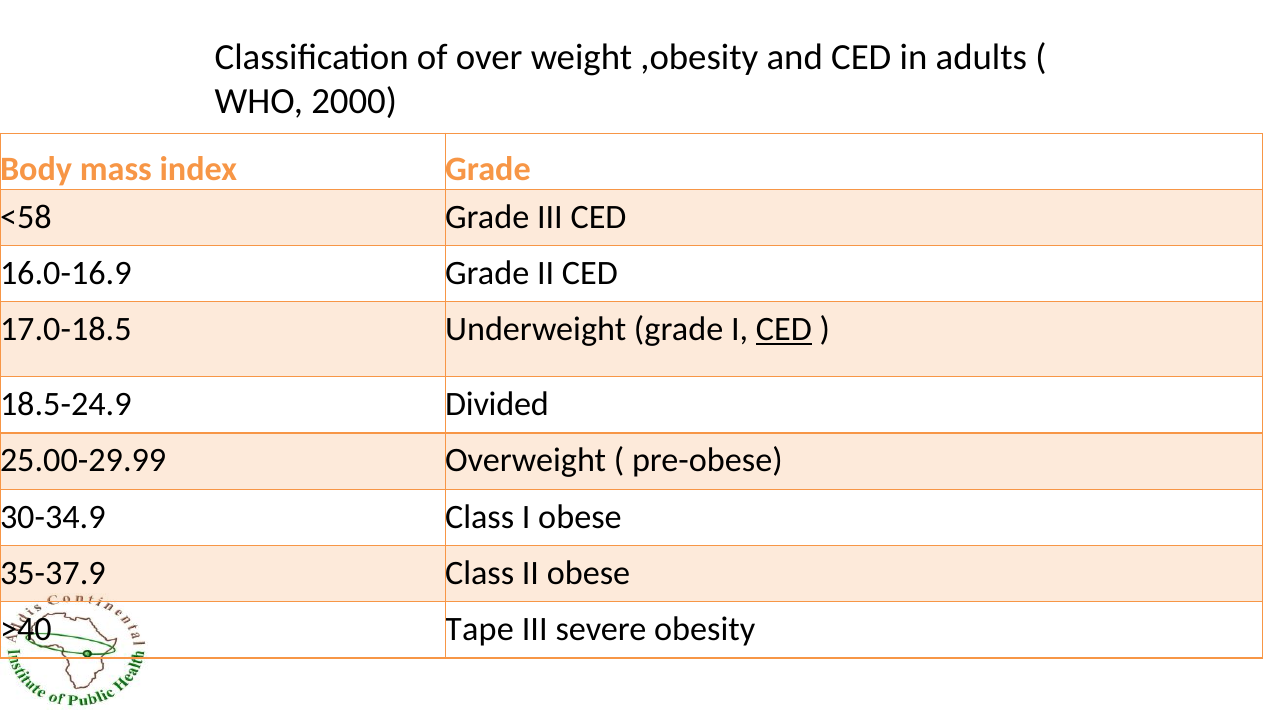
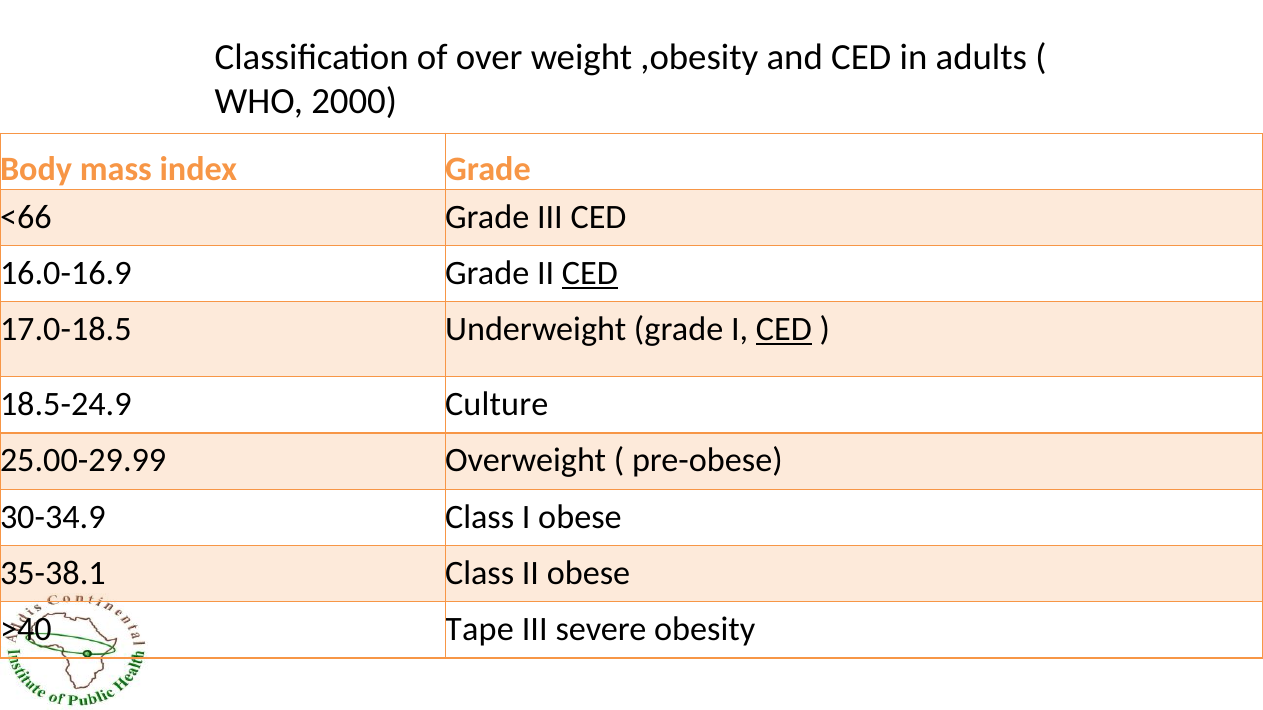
<58: <58 -> <66
CED at (590, 273) underline: none -> present
Divided: Divided -> Culture
35-37.9: 35-37.9 -> 35-38.1
